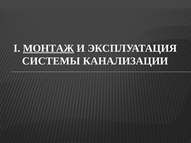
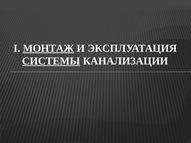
СИСТЕМЫ underline: none -> present
